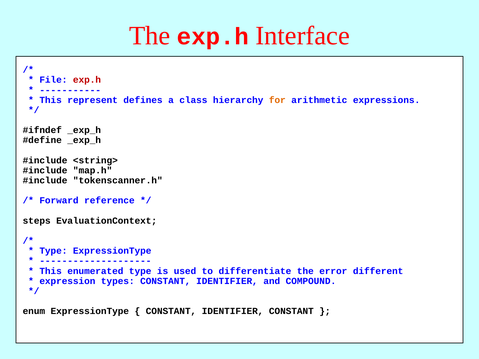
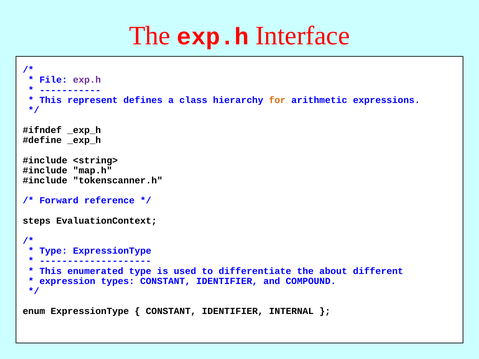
exp.h at (87, 80) colour: red -> purple
error: error -> about
IDENTIFIER CONSTANT: CONSTANT -> INTERNAL
